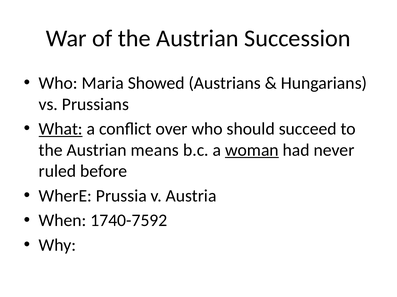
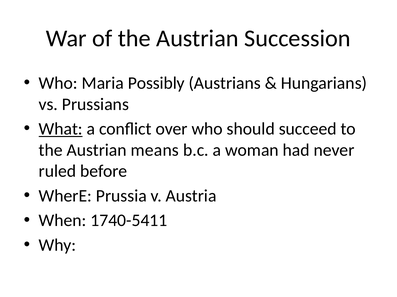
Showed: Showed -> Possibly
woman underline: present -> none
1740-7592: 1740-7592 -> 1740-5411
